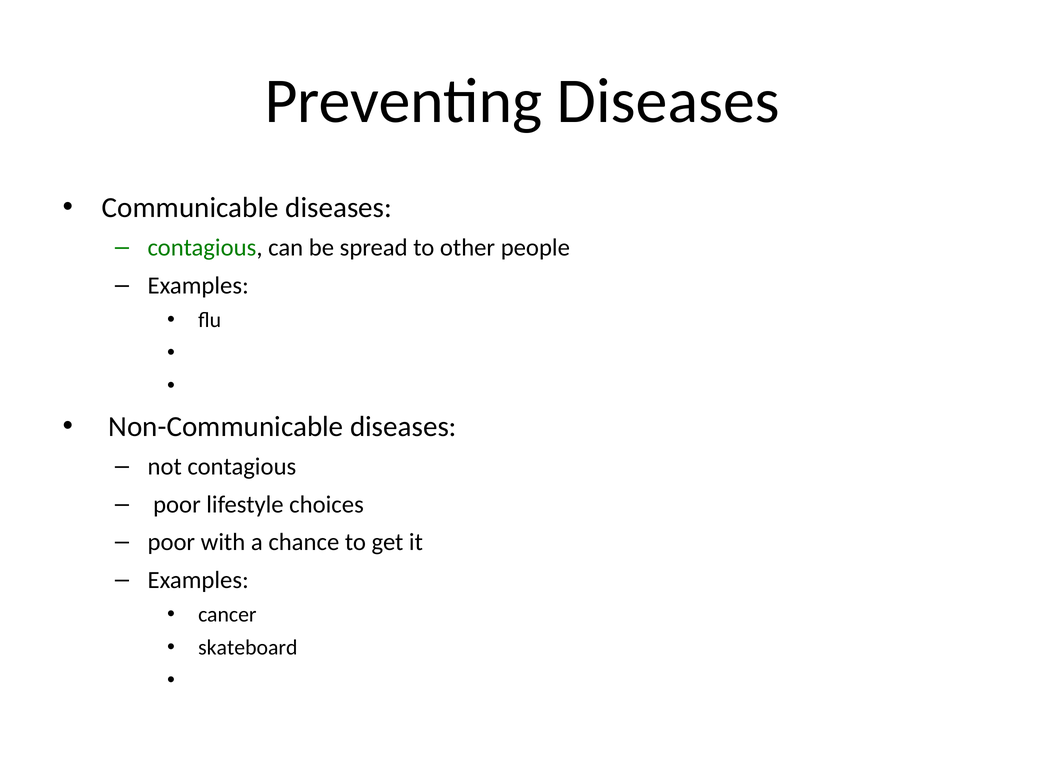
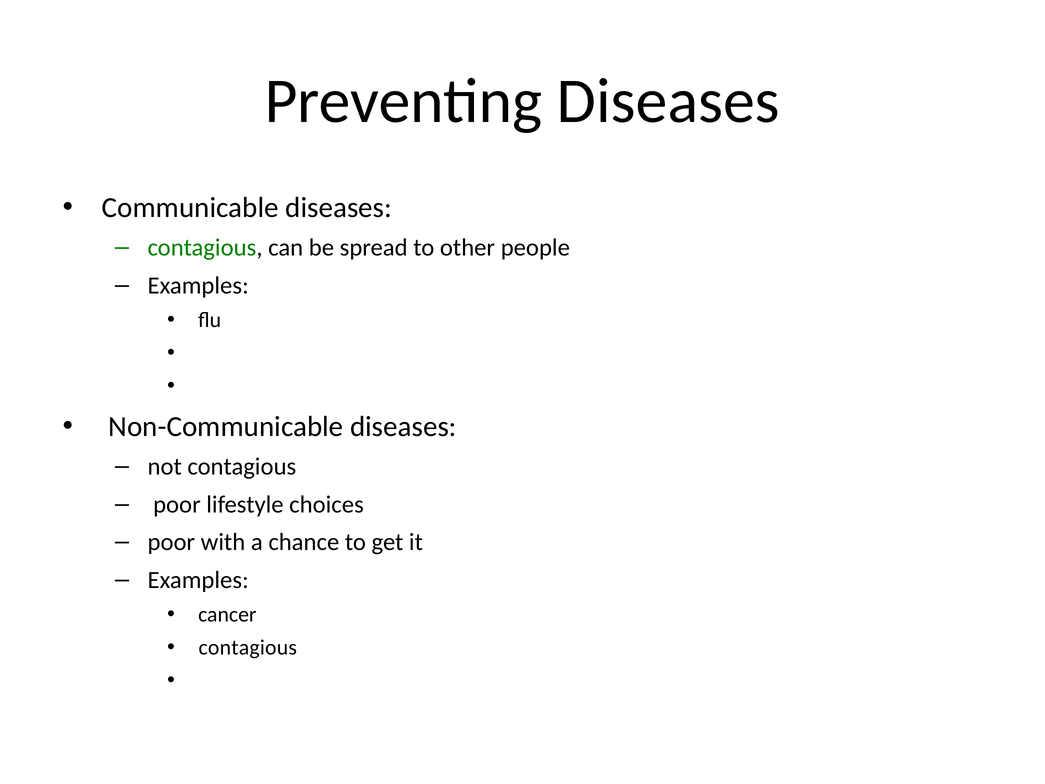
skateboard at (248, 648): skateboard -> contagious
